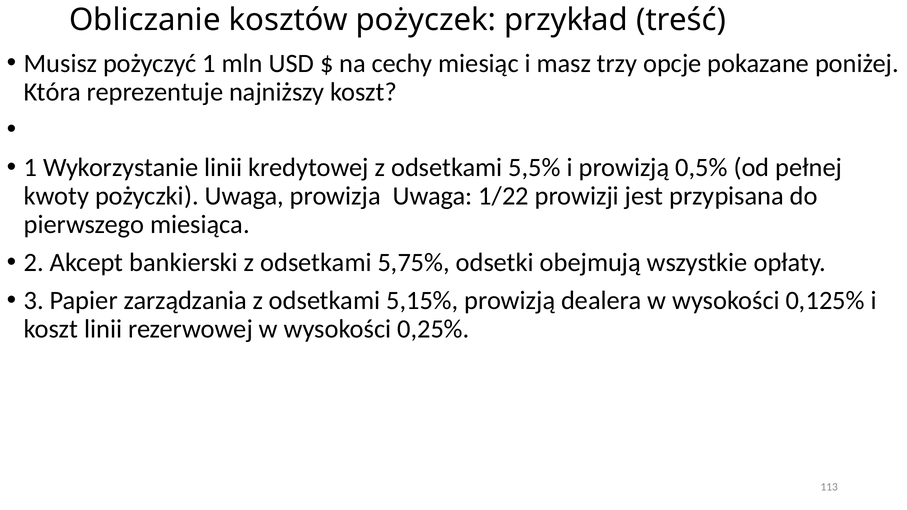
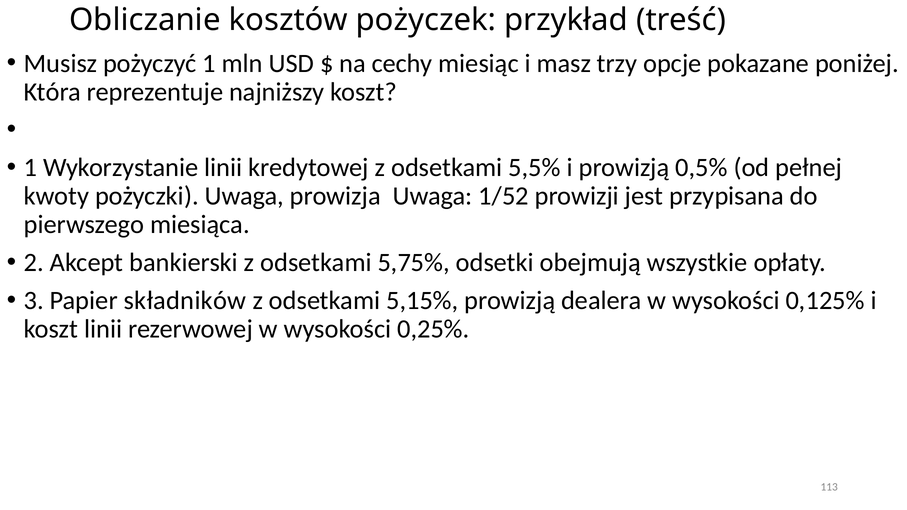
1/22: 1/22 -> 1/52
zarządzania: zarządzania -> składników
